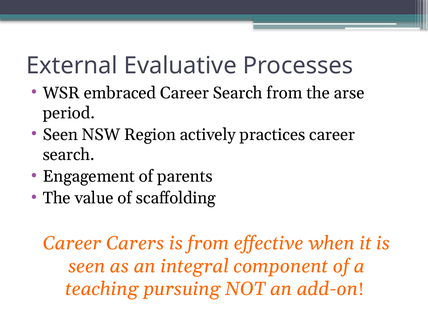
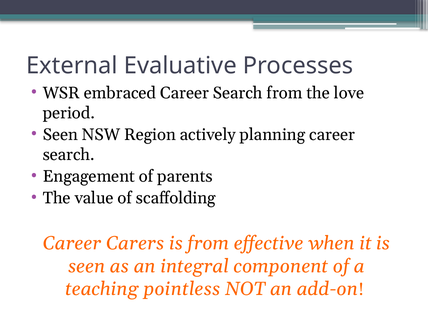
arse: arse -> love
practices: practices -> planning
pursuing: pursuing -> pointless
